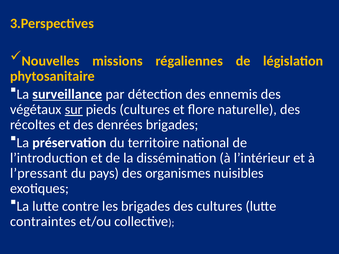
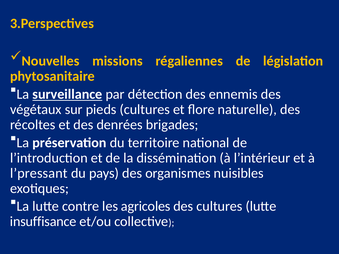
sur underline: present -> none
les brigades: brigades -> agricoles
contraintes: contraintes -> insuffisance
